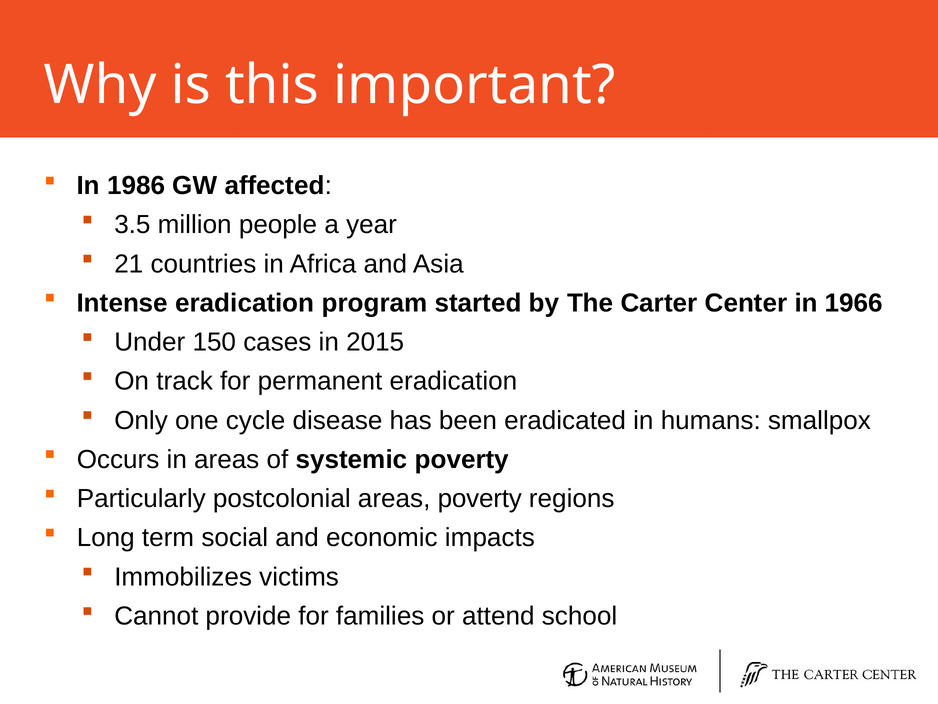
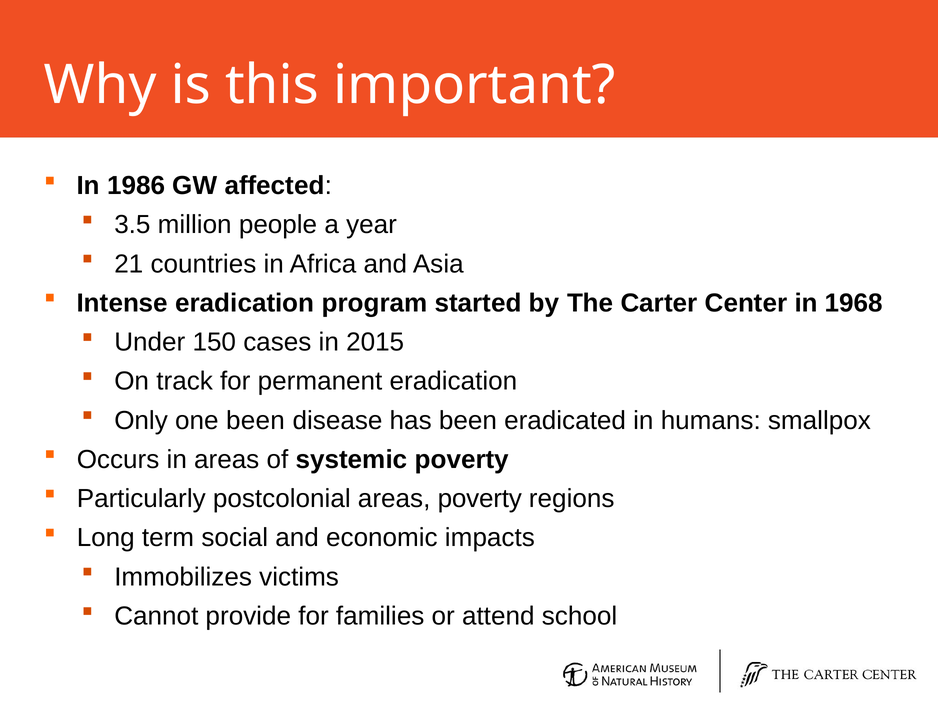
1966: 1966 -> 1968
one cycle: cycle -> been
